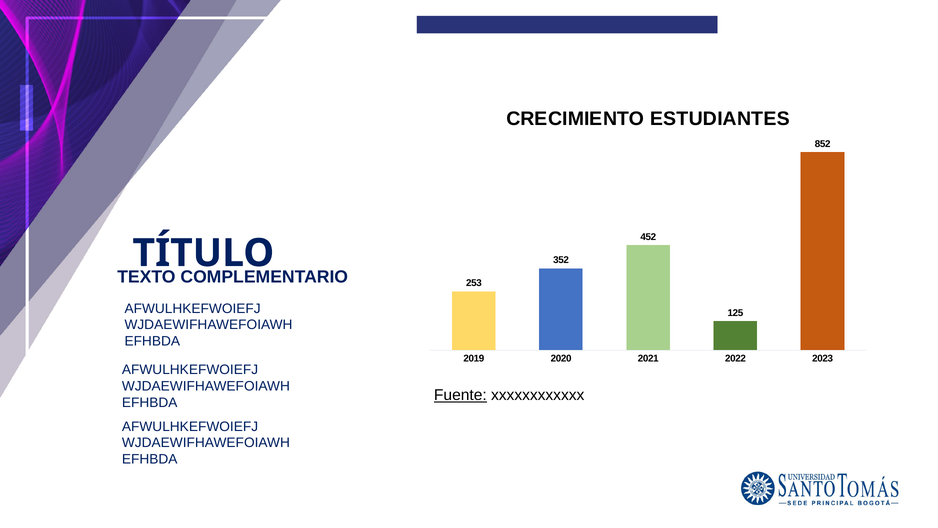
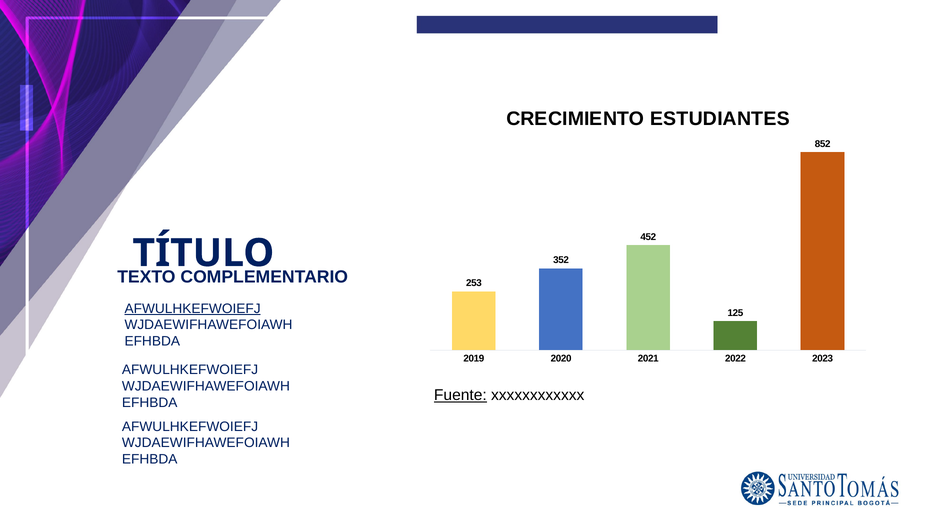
AFWULHKEFWOIEFJ at (193, 308) underline: none -> present
